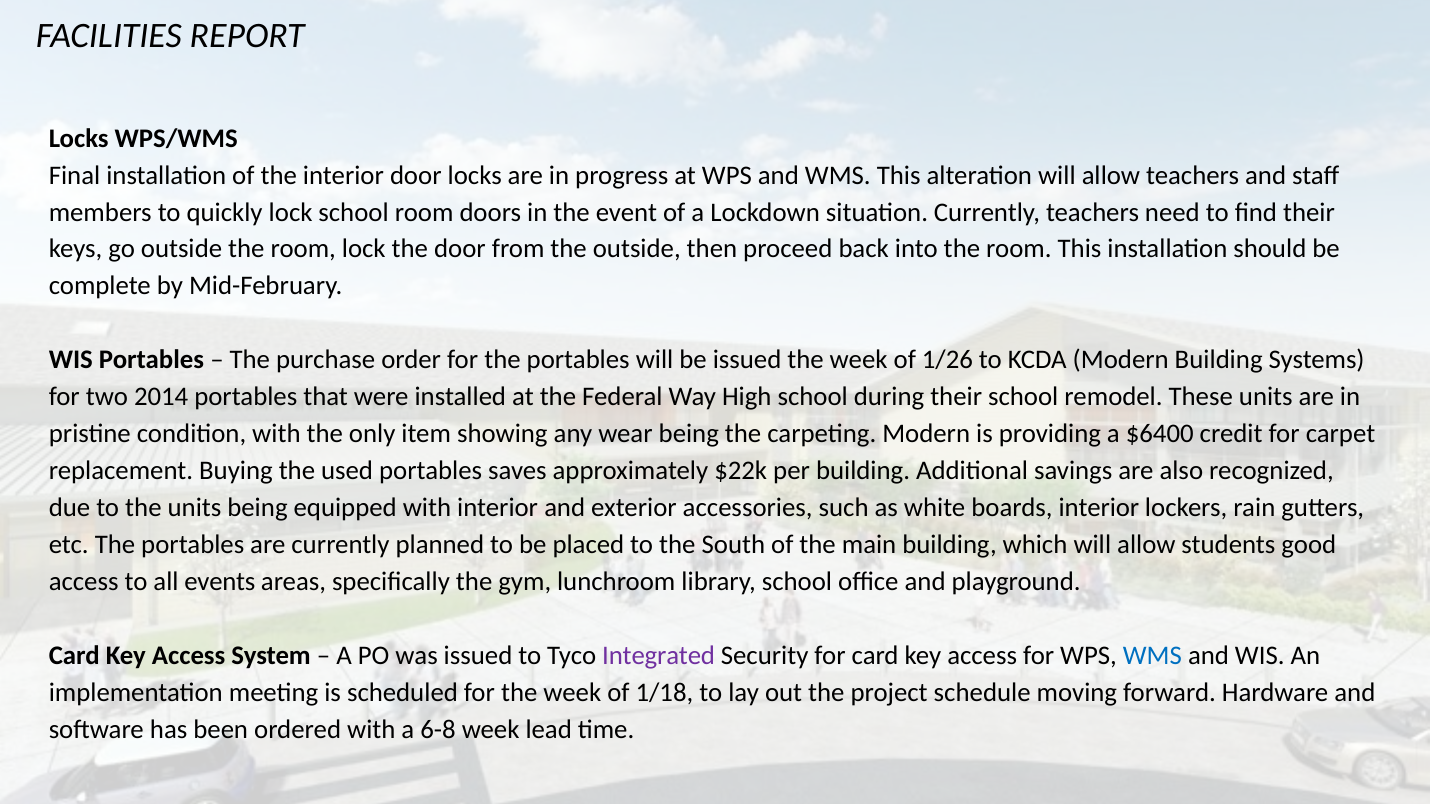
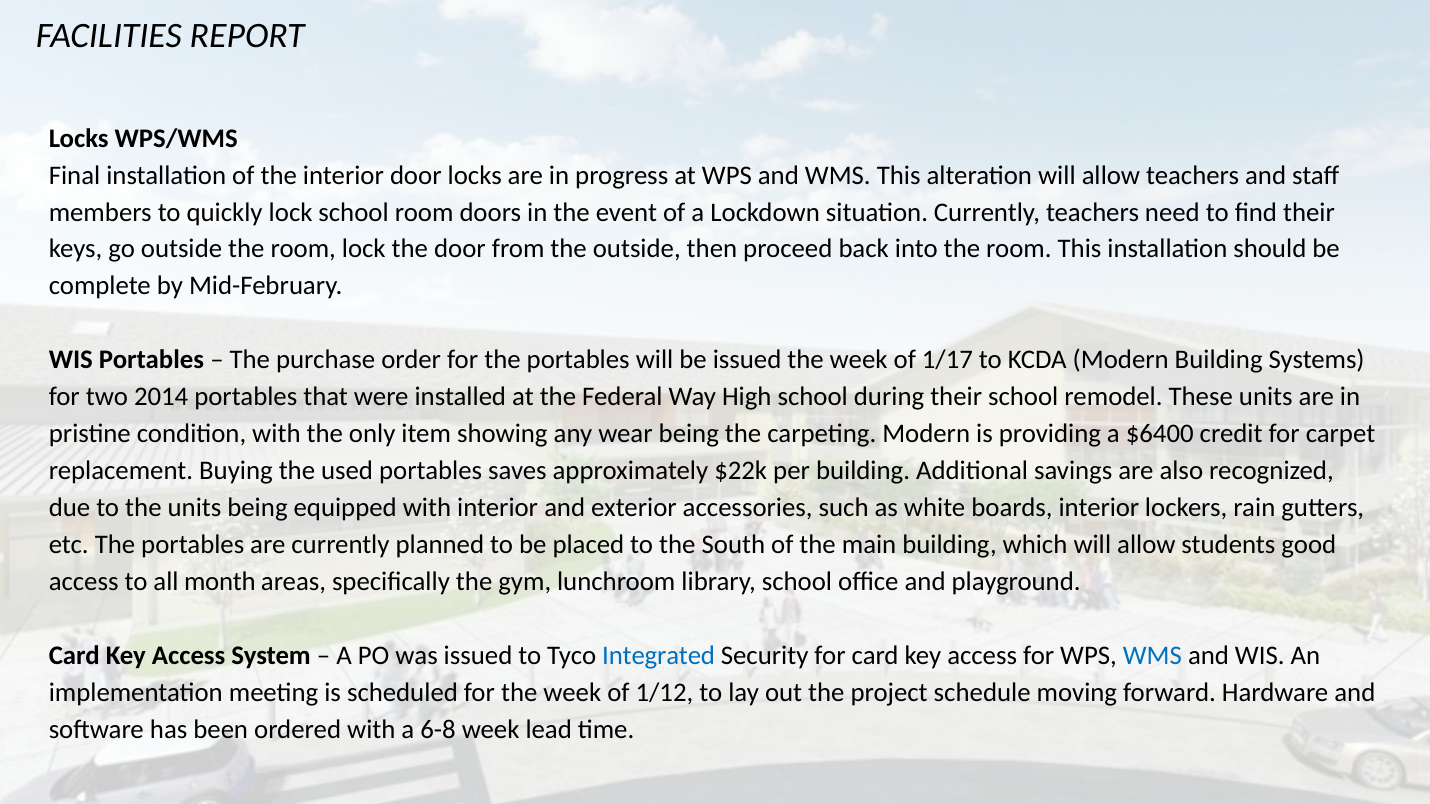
1/26: 1/26 -> 1/17
events: events -> month
Integrated colour: purple -> blue
1/18: 1/18 -> 1/12
